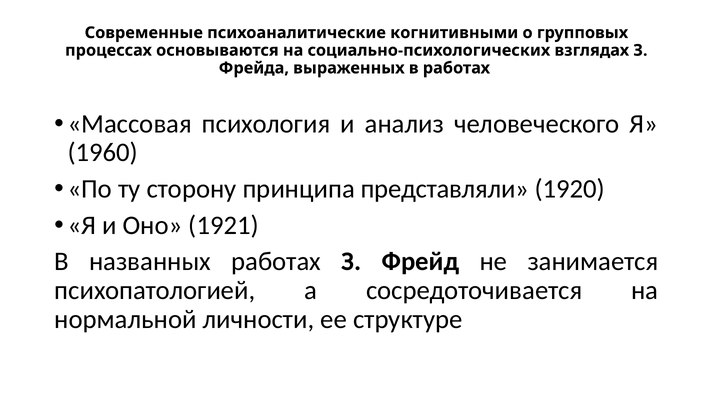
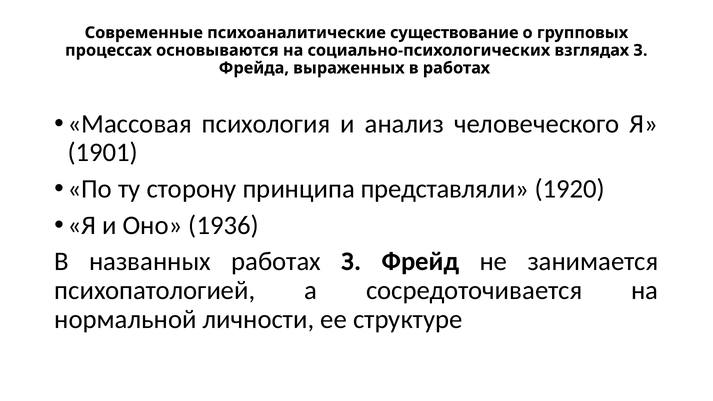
когнитивными: когнитивными -> существование
1960: 1960 -> 1901
1921: 1921 -> 1936
